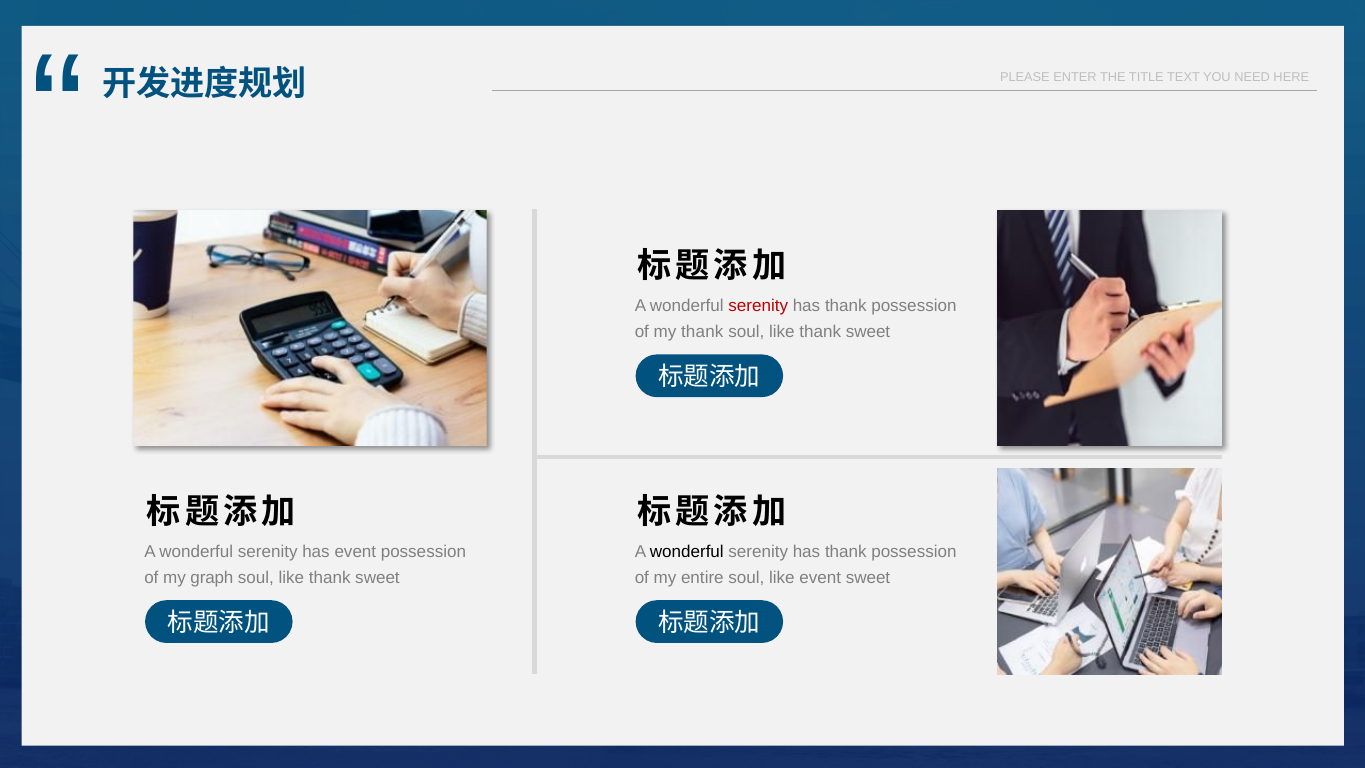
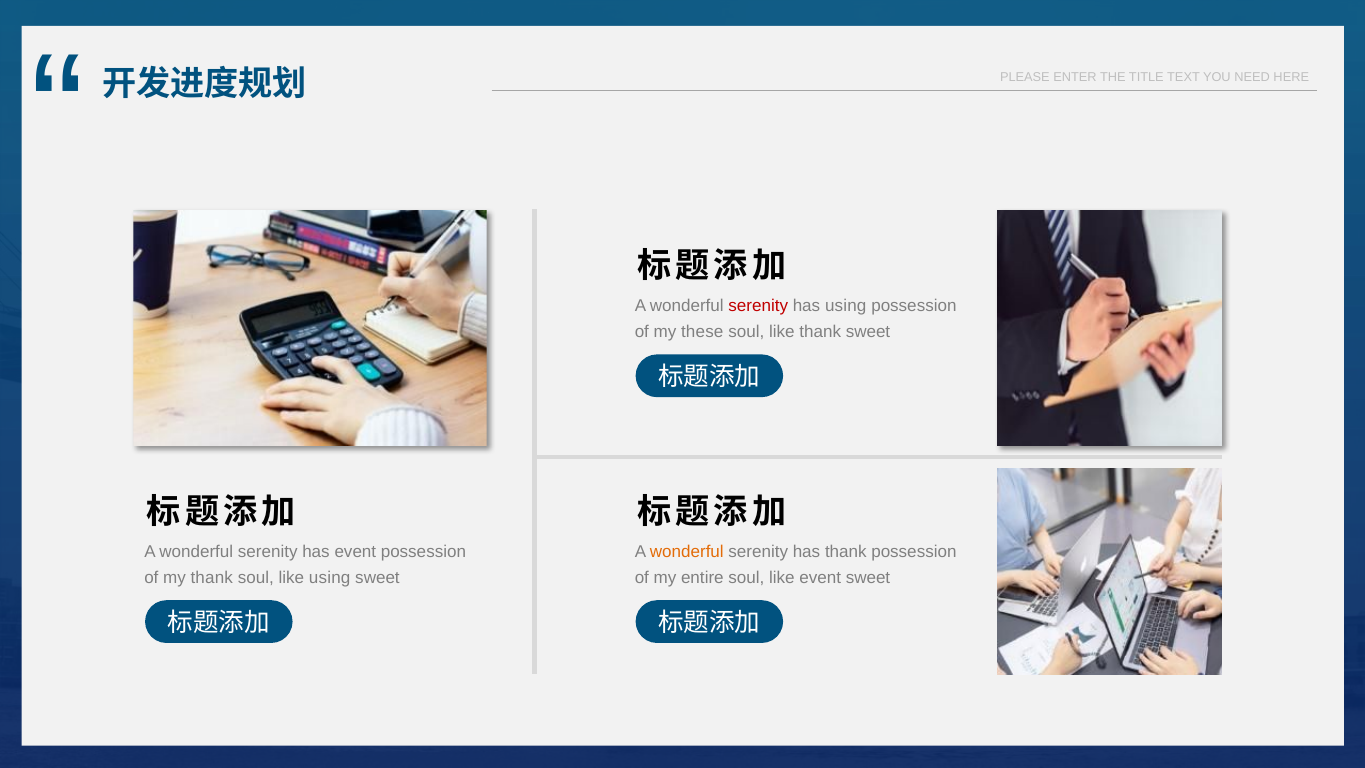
thank at (846, 306): thank -> using
my thank: thank -> these
wonderful at (687, 551) colour: black -> orange
my graph: graph -> thank
thank at (330, 578): thank -> using
